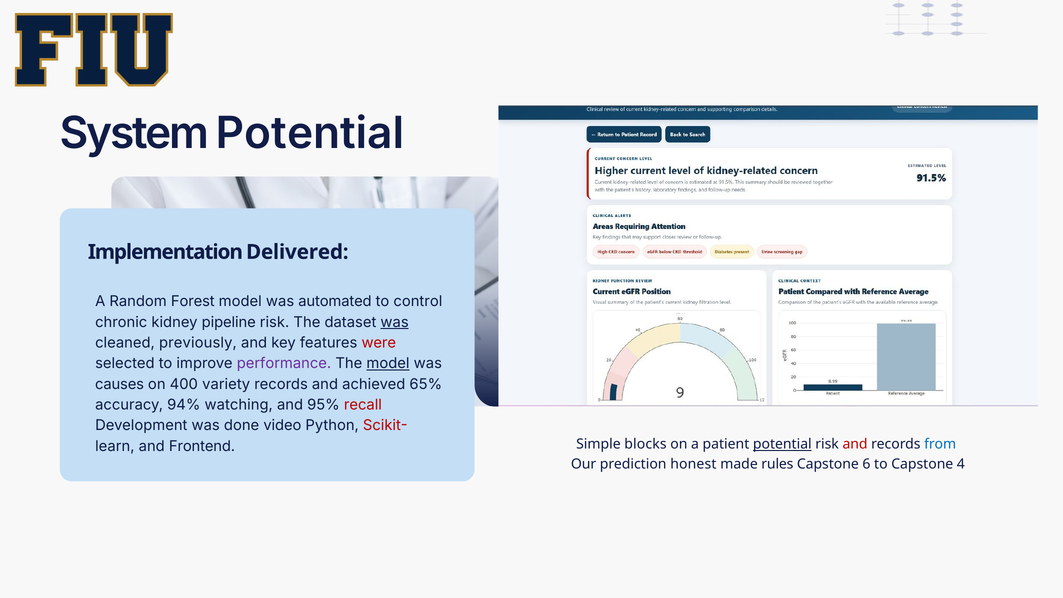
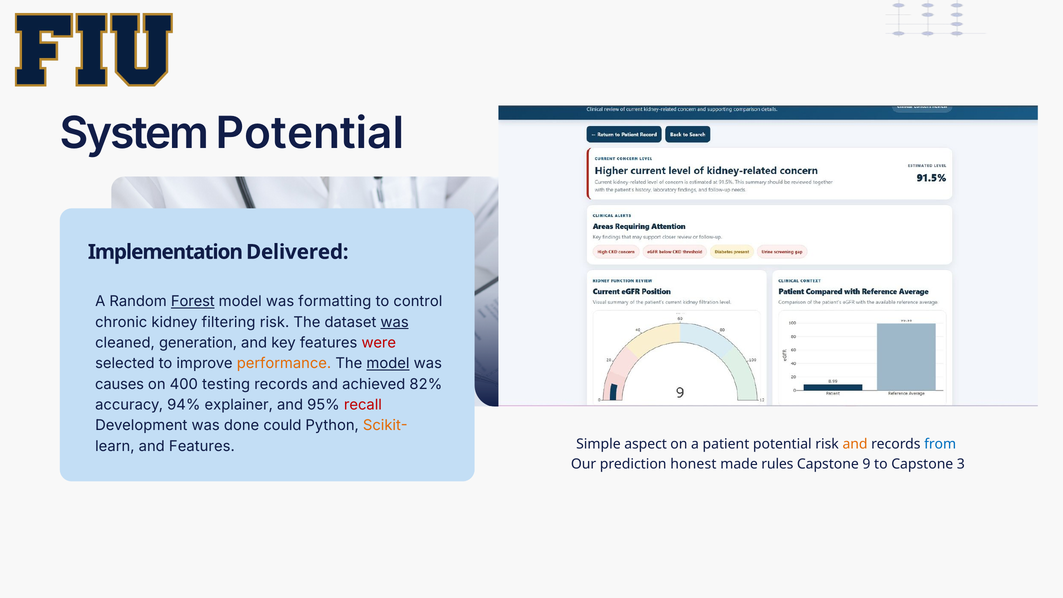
Forest underline: none -> present
automated: automated -> formatting
pipeline: pipeline -> filtering
previously: previously -> generation
performance colour: purple -> orange
variety: variety -> testing
65%: 65% -> 82%
watching: watching -> explainer
video: video -> could
Scikit- colour: red -> orange
and Frontend: Frontend -> Features
blocks: blocks -> aspect
potential at (782, 444) underline: present -> none
and at (855, 444) colour: red -> orange
6: 6 -> 9
4: 4 -> 3
